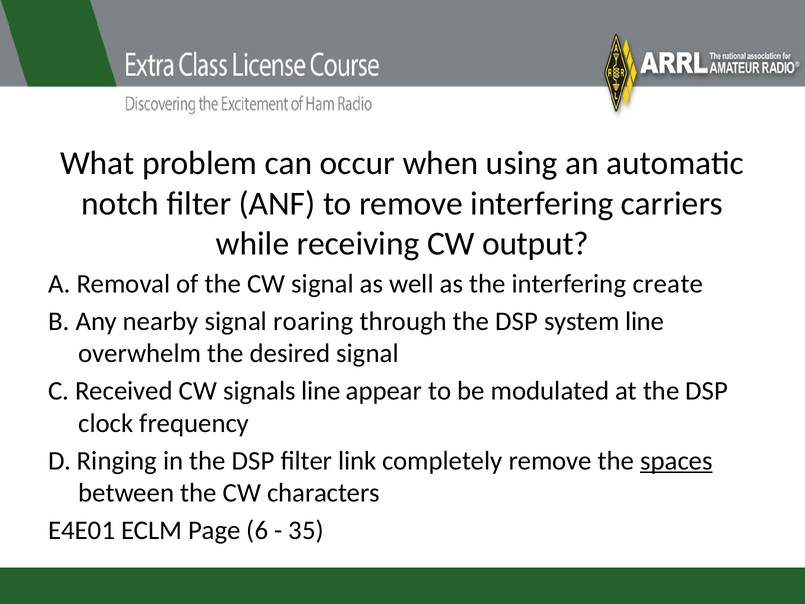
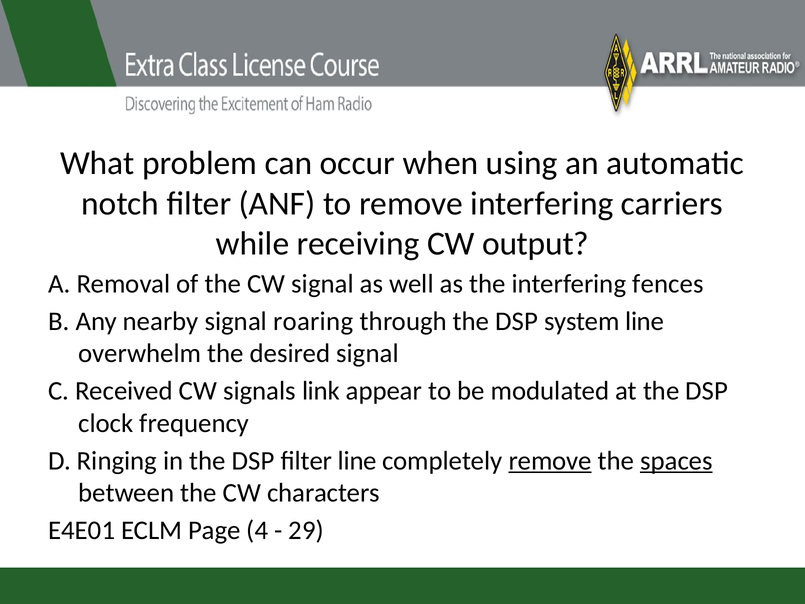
create: create -> fences
signals line: line -> link
filter link: link -> line
remove at (550, 461) underline: none -> present
6: 6 -> 4
35: 35 -> 29
